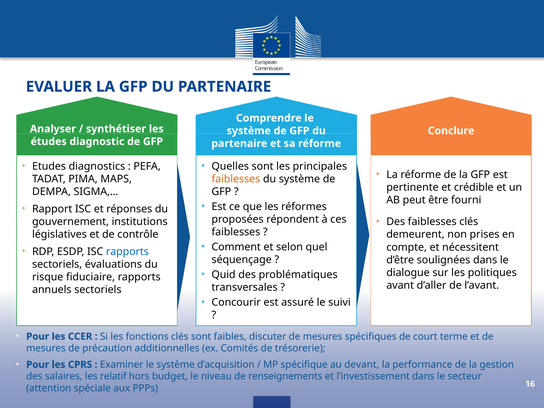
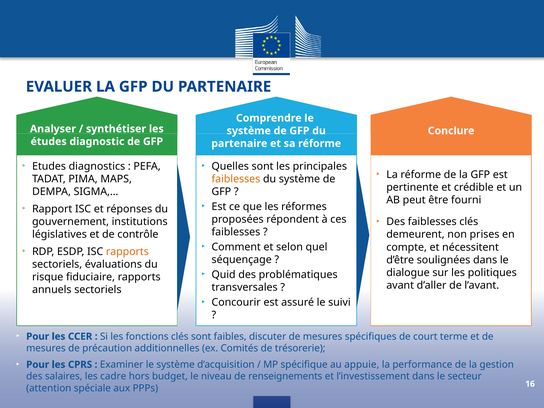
rapports at (127, 252) colour: blue -> orange
devant: devant -> appuie
relatif: relatif -> cadre
